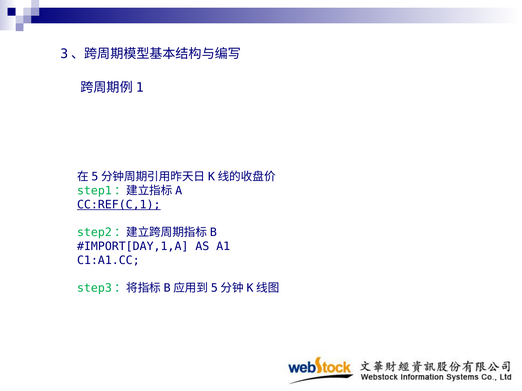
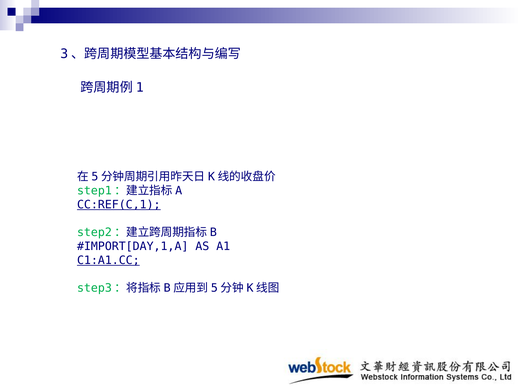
C1:A1.CC underline: none -> present
